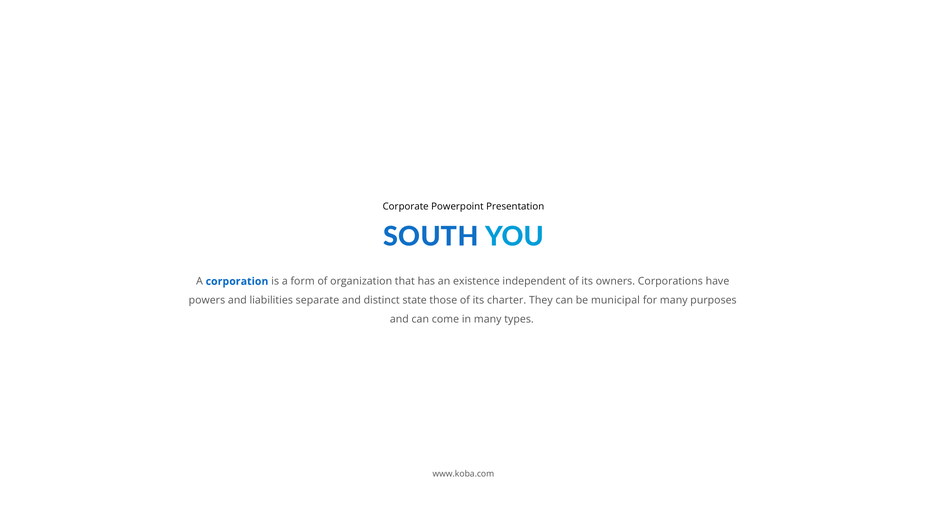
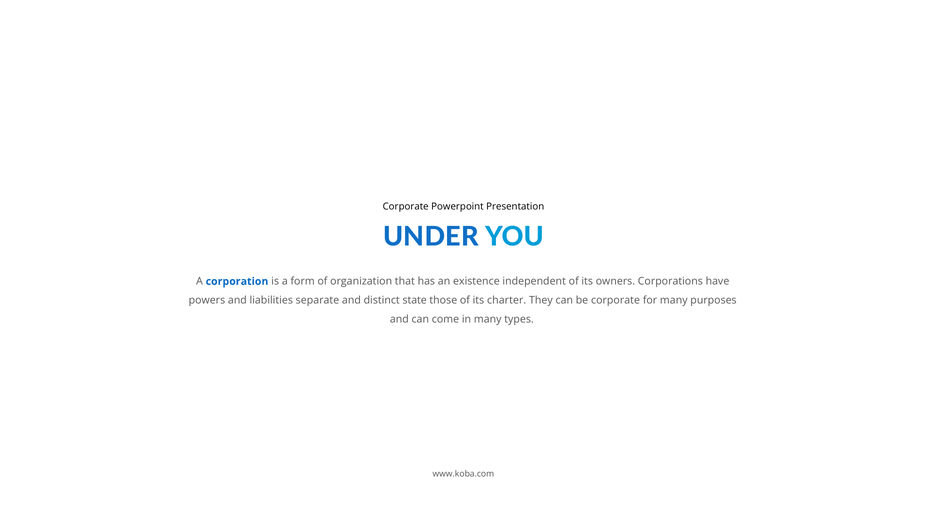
SOUTH: SOUTH -> UNDER
be municipal: municipal -> corporate
